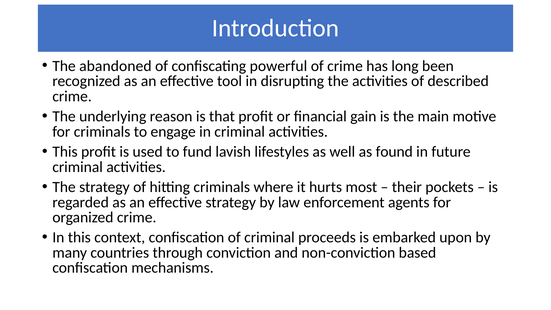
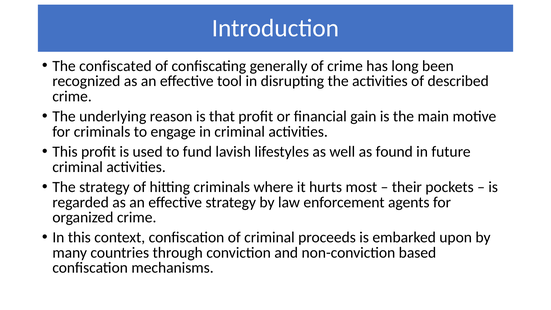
abandoned: abandoned -> confiscated
powerful: powerful -> generally
